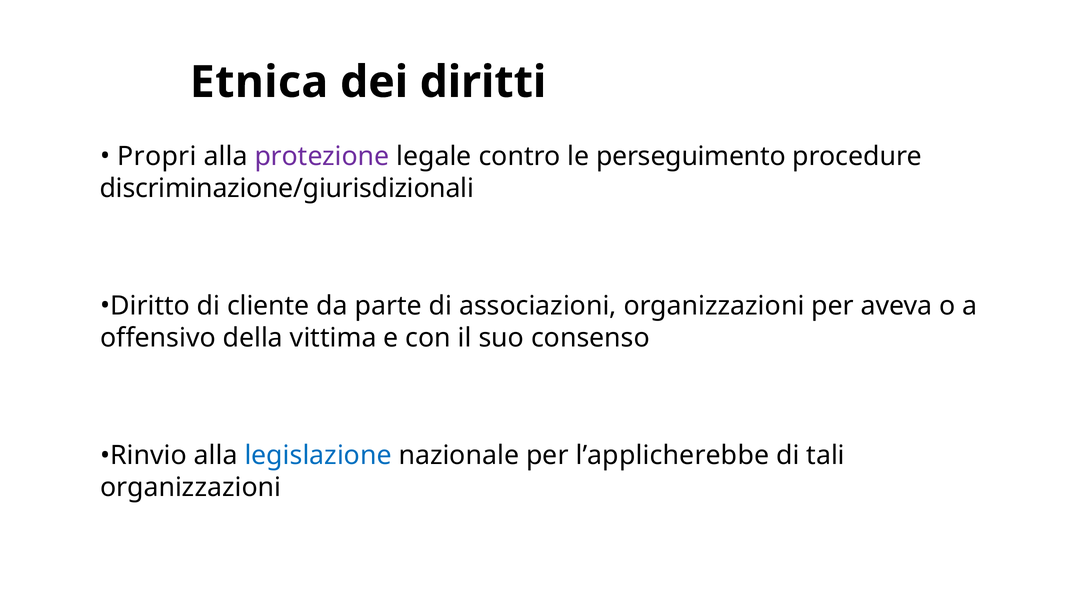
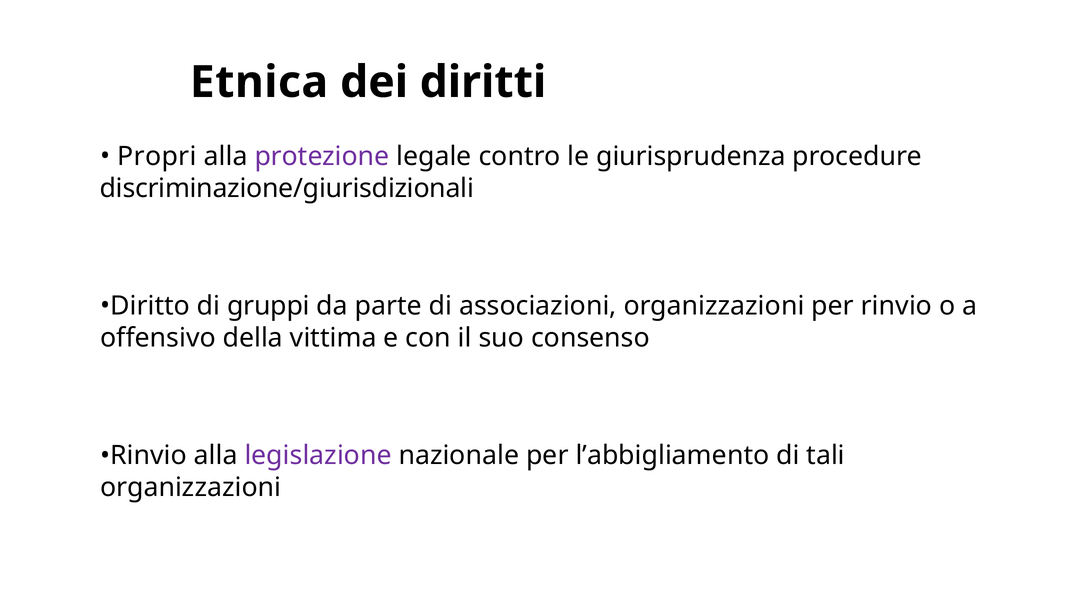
perseguimento: perseguimento -> giurisprudenza
cliente: cliente -> gruppi
per aveva: aveva -> rinvio
legislazione colour: blue -> purple
l’applicherebbe: l’applicherebbe -> l’abbigliamento
